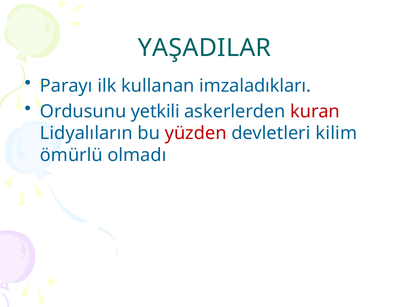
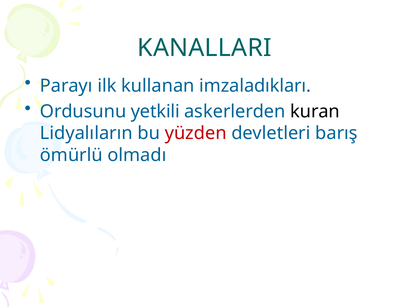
YAŞADILAR: YAŞADILAR -> KANALLARI
kuran colour: red -> black
kilim: kilim -> barış
